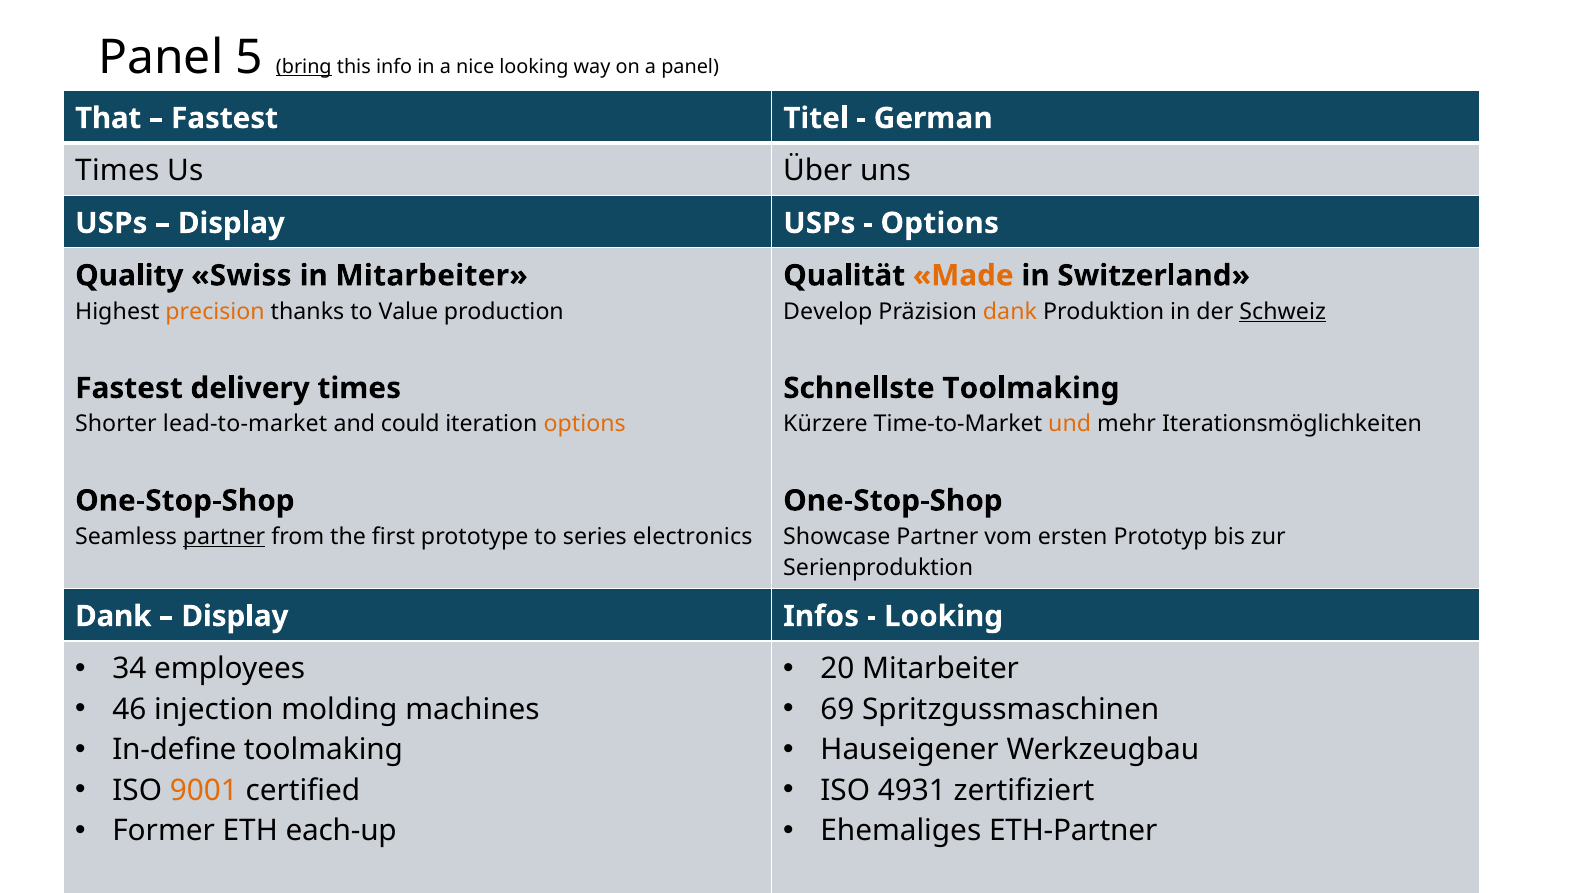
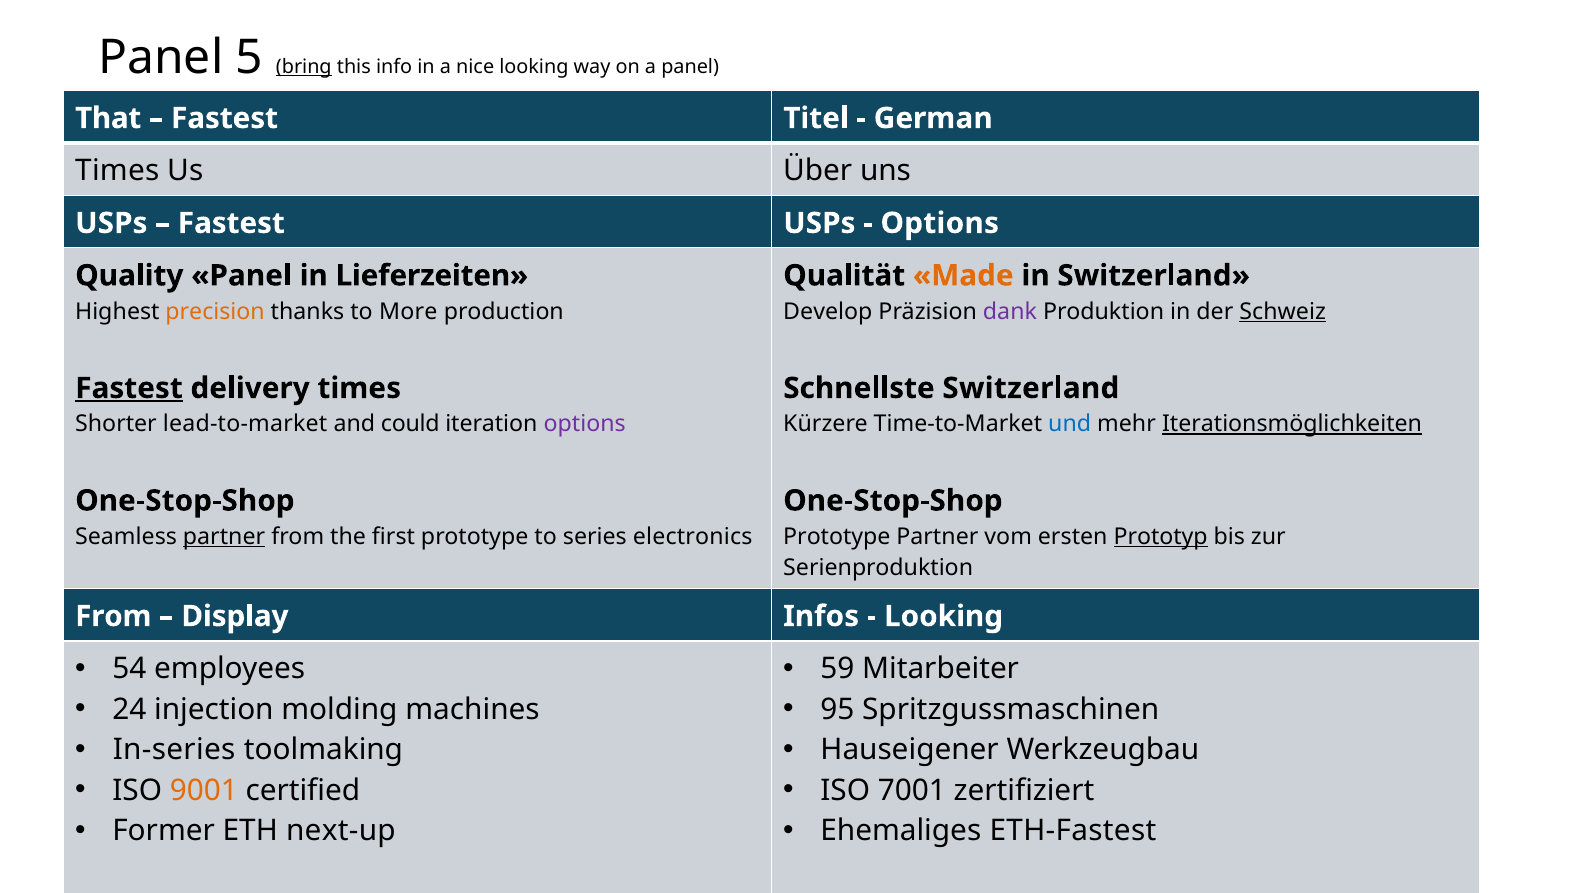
Display at (231, 223): Display -> Fastest
Quality Swiss: Swiss -> Panel
in Mitarbeiter: Mitarbeiter -> Lieferzeiten
Value: Value -> More
dank at (1010, 311) colour: orange -> purple
Fastest at (129, 388) underline: none -> present
Schnellste Toolmaking: Toolmaking -> Switzerland
options at (585, 424) colour: orange -> purple
und colour: orange -> blue
Iterationsmöglichkeiten underline: none -> present
Showcase at (837, 537): Showcase -> Prototype
Prototyp underline: none -> present
Dank at (113, 616): Dank -> From
34: 34 -> 54
20: 20 -> 59
46: 46 -> 24
69: 69 -> 95
In-define: In-define -> In-series
4931: 4931 -> 7001
each-up: each-up -> next-up
ETH-Partner: ETH-Partner -> ETH-Fastest
